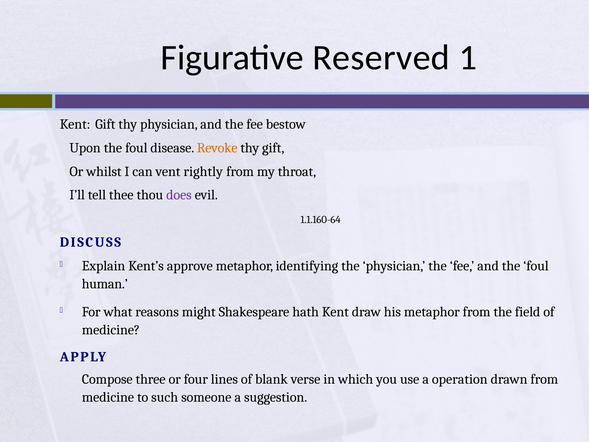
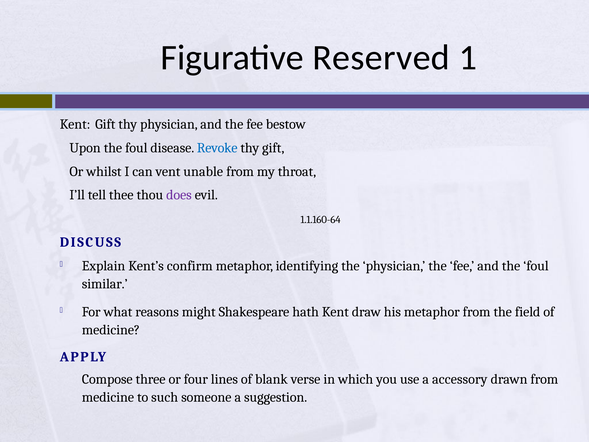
Revoke colour: orange -> blue
rightly: rightly -> unable
approve: approve -> confirm
human: human -> similar
operation: operation -> accessory
